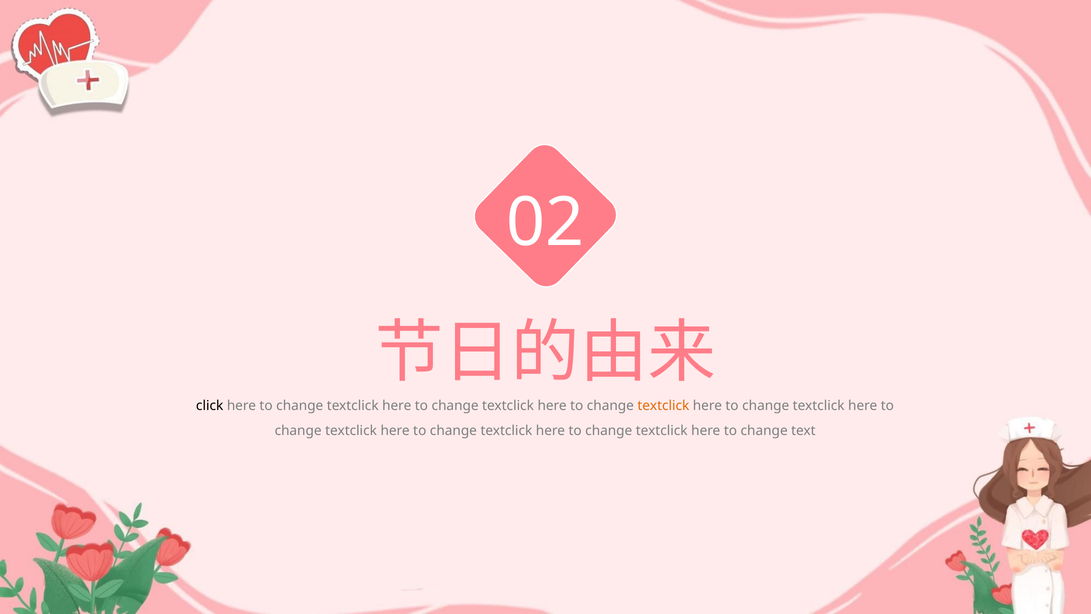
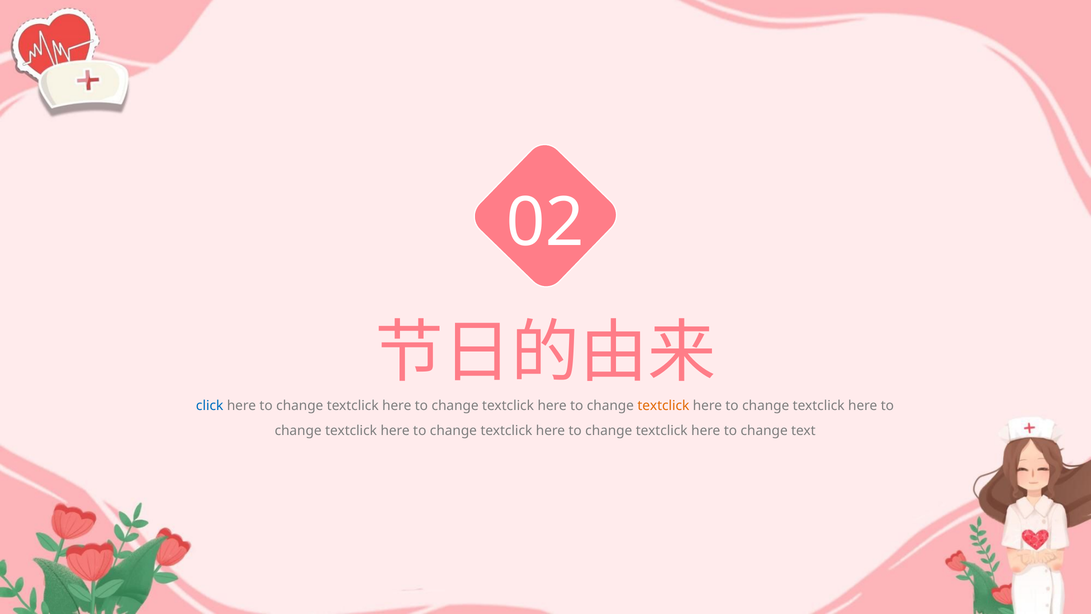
click colour: black -> blue
